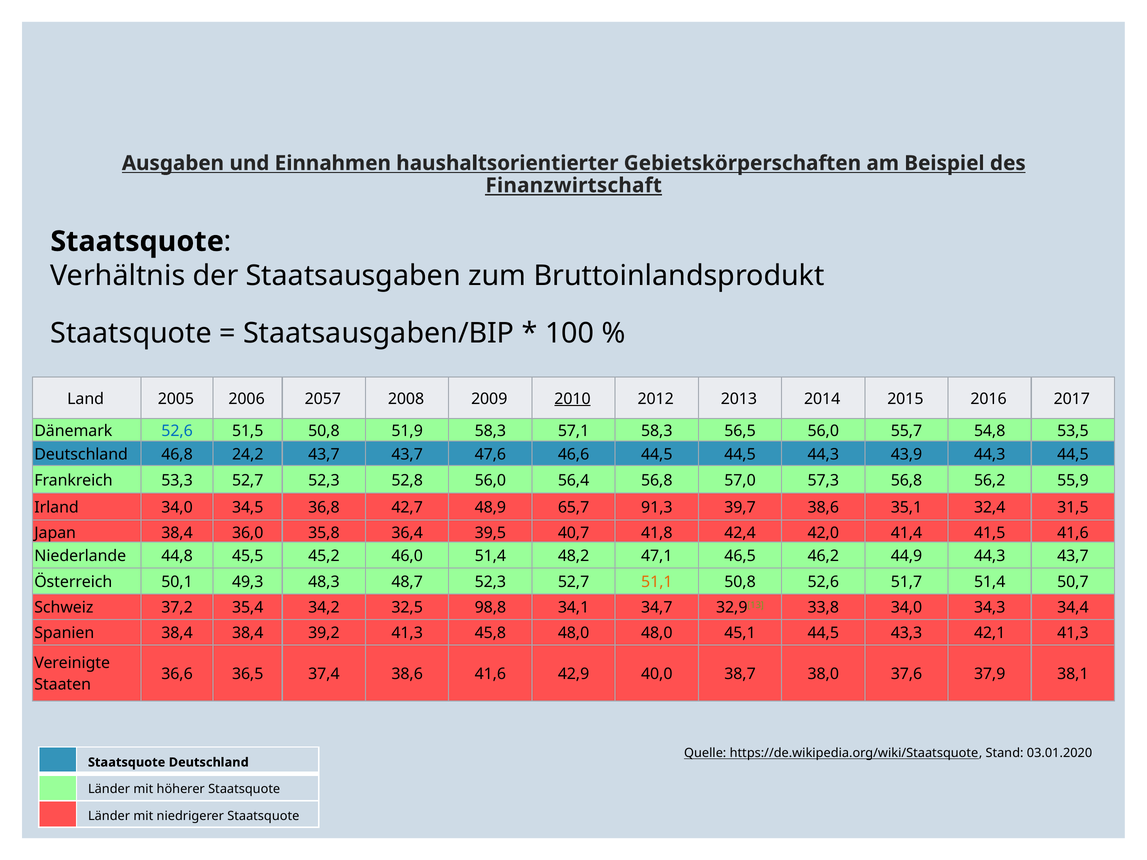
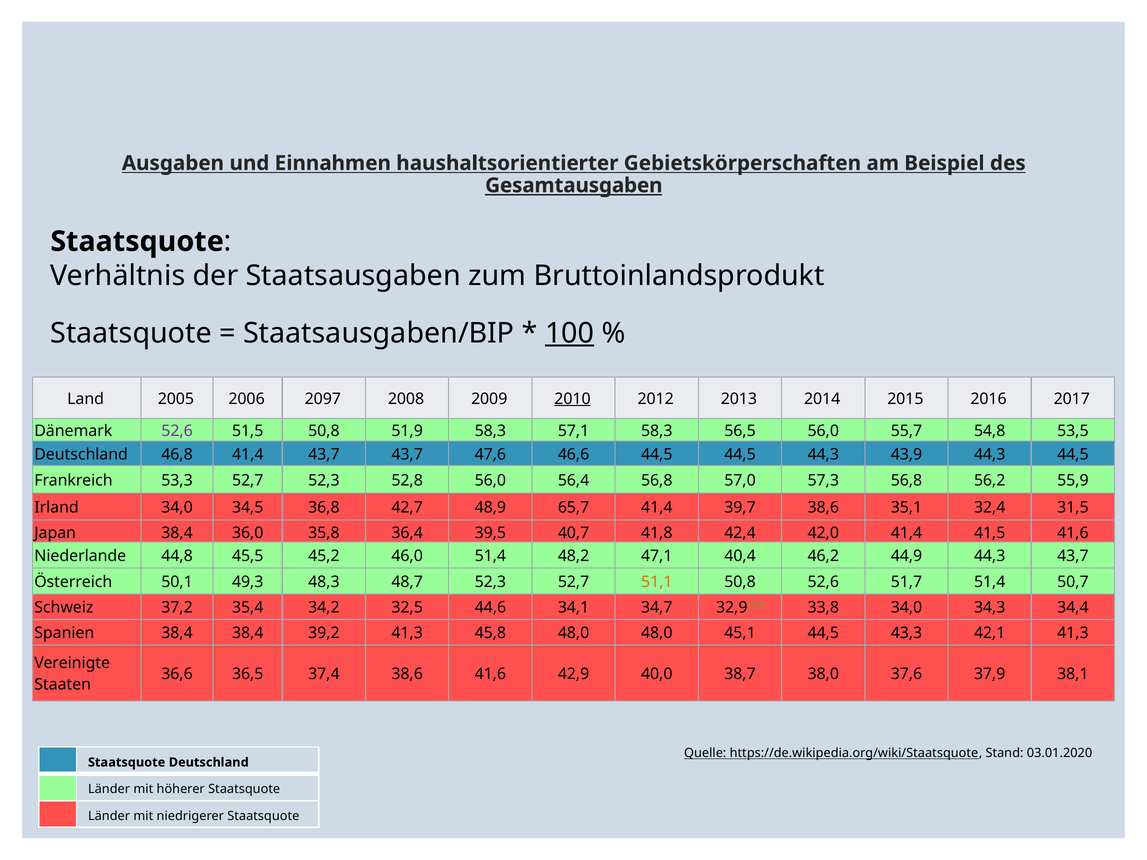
Finanzwirtschaft: Finanzwirtschaft -> Gesamtausgaben
100 underline: none -> present
2057: 2057 -> 2097
52,6 at (177, 431) colour: blue -> purple
46,8 24,2: 24,2 -> 41,4
65,7 91,3: 91,3 -> 41,4
46,5: 46,5 -> 40,4
98,8: 98,8 -> 44,6
